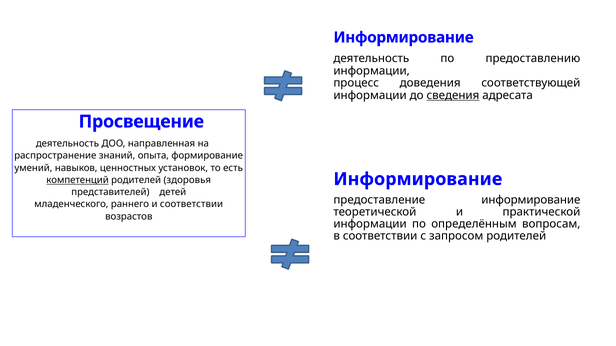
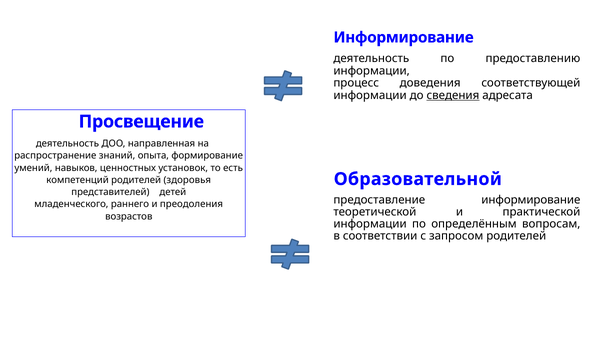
Информирование at (418, 179): Информирование -> Образовательной
компетенций underline: present -> none
и соответствии: соответствии -> преодоления
